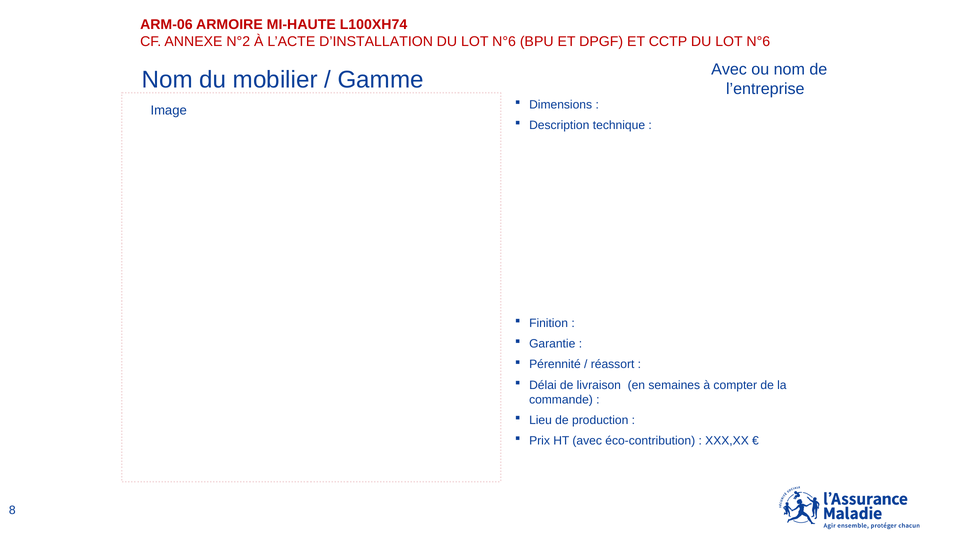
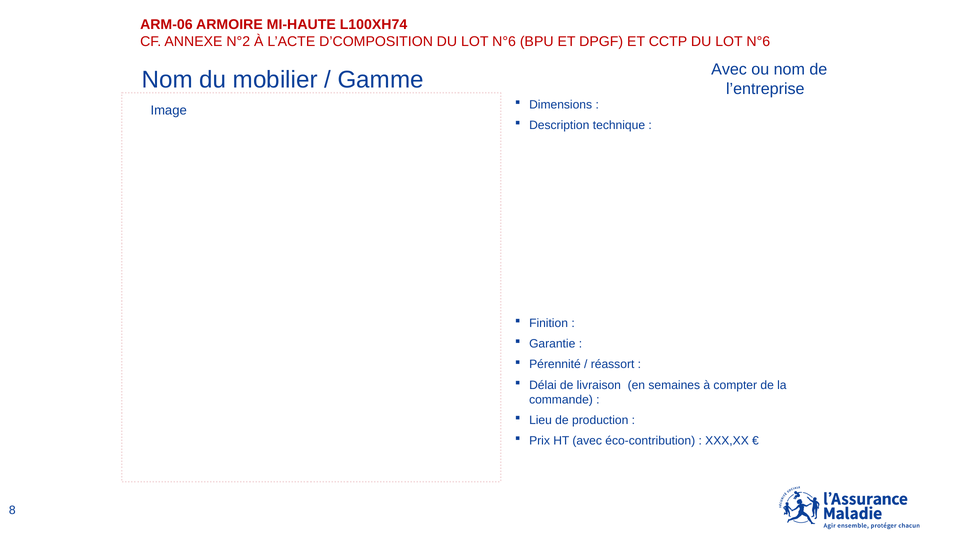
D’INSTALLATION: D’INSTALLATION -> D’COMPOSITION
